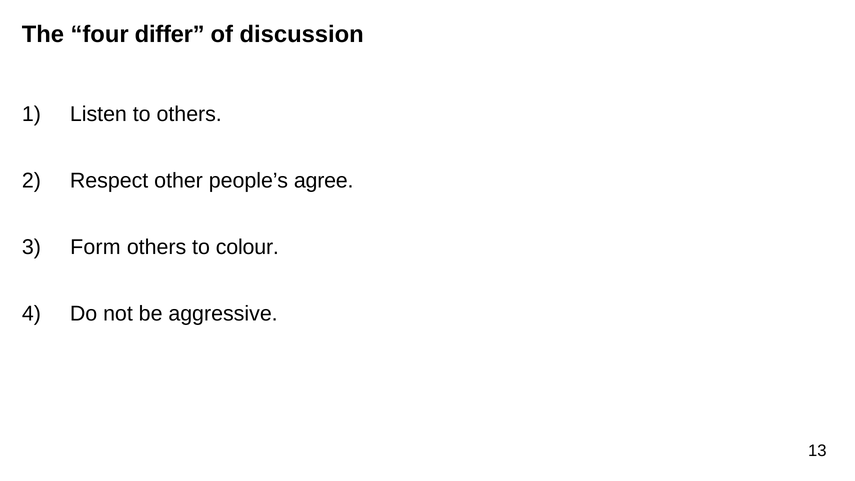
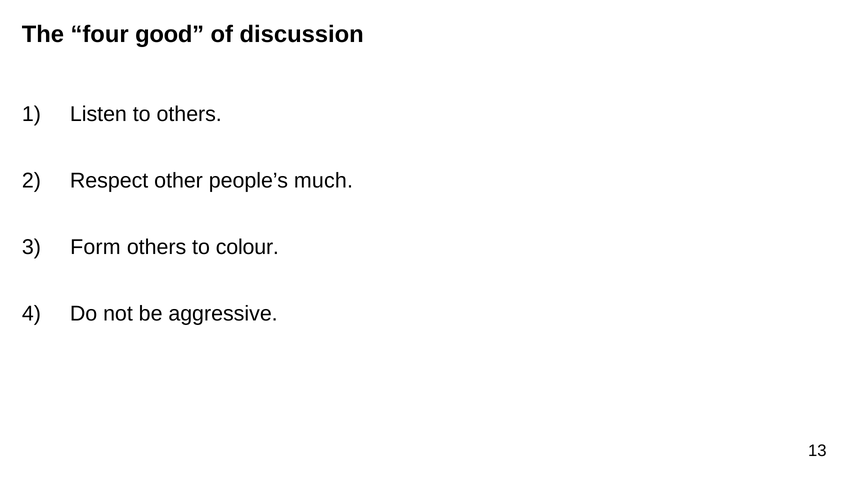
differ: differ -> good
agree: agree -> much
